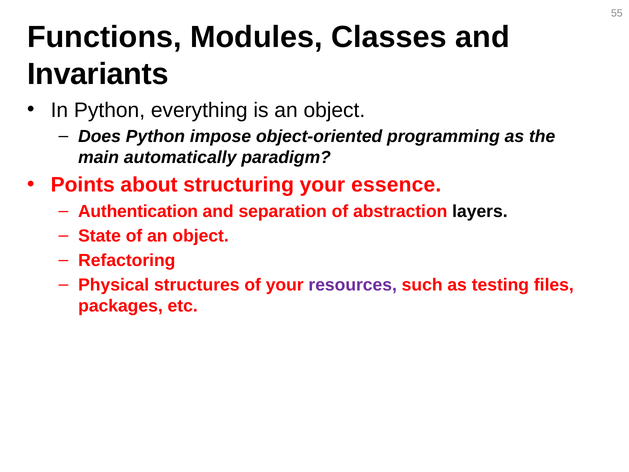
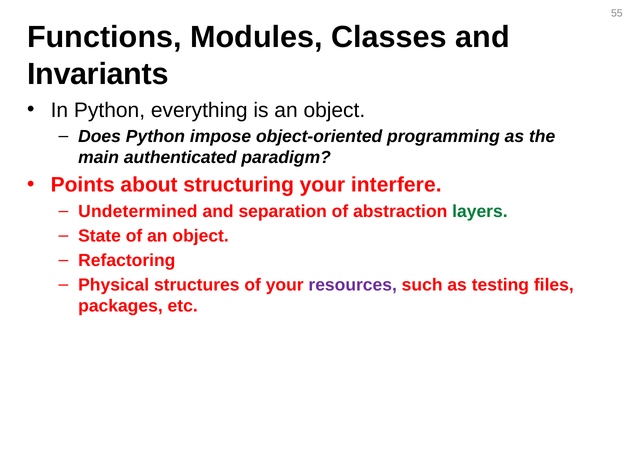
automatically: automatically -> authenticated
essence: essence -> interfere
Authentication: Authentication -> Undetermined
layers colour: black -> green
